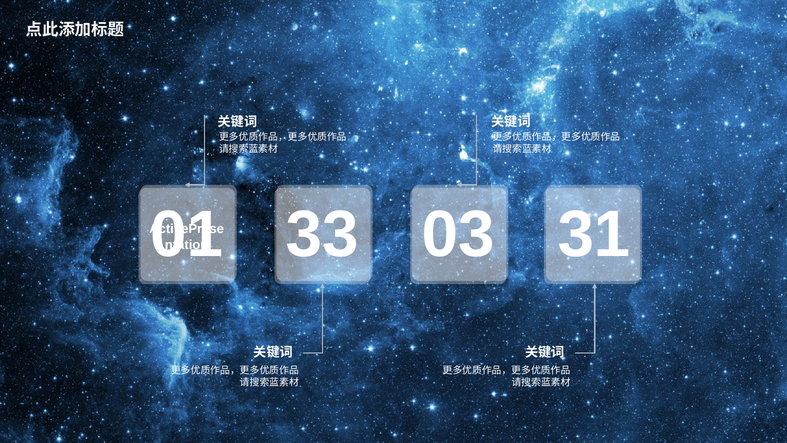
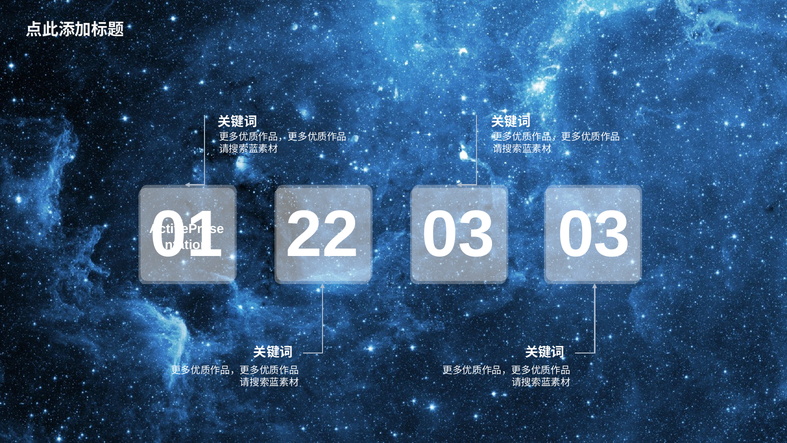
33: 33 -> 22
03 31: 31 -> 03
